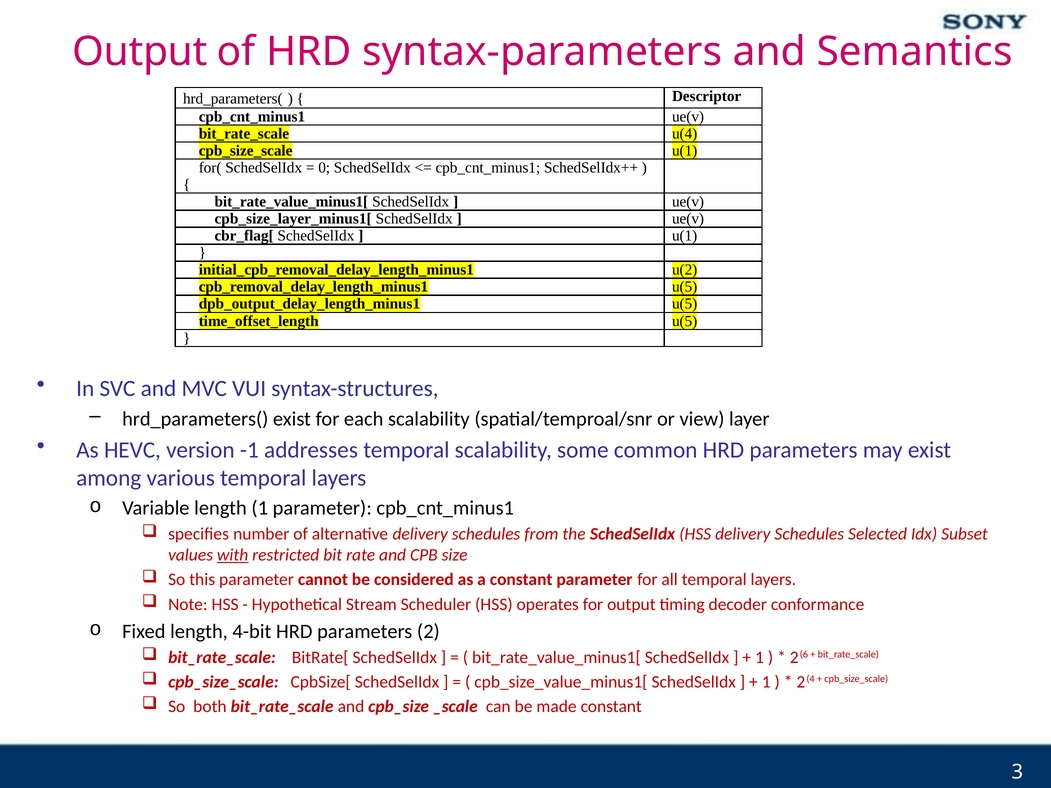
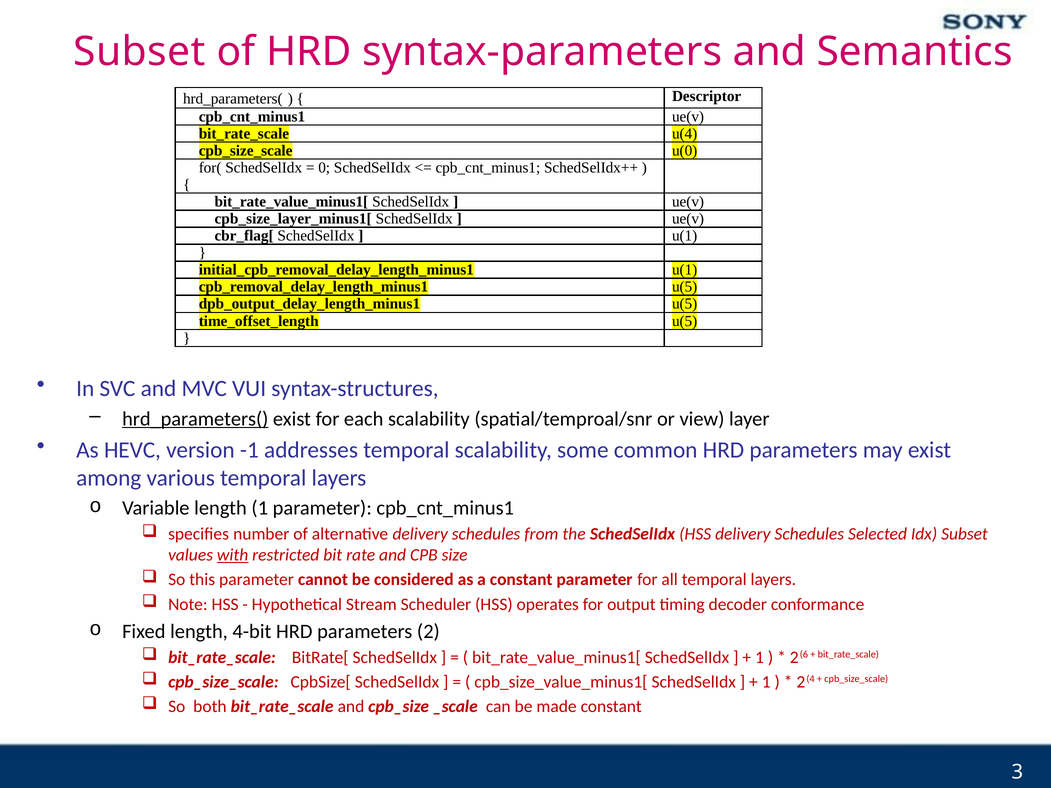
Output at (140, 52): Output -> Subset
cpb_size_scale u(1: u(1 -> u(0
u(2 at (685, 270): u(2 -> u(1
hrd_parameters( at (195, 419) underline: none -> present
